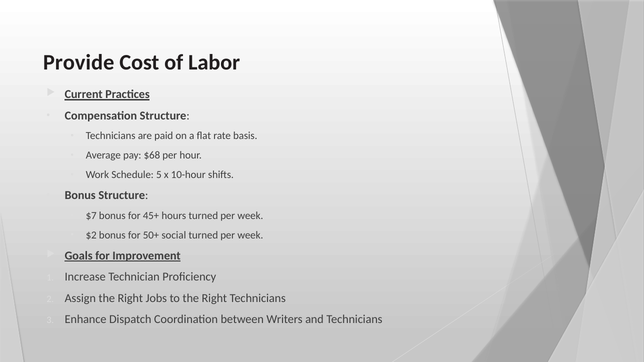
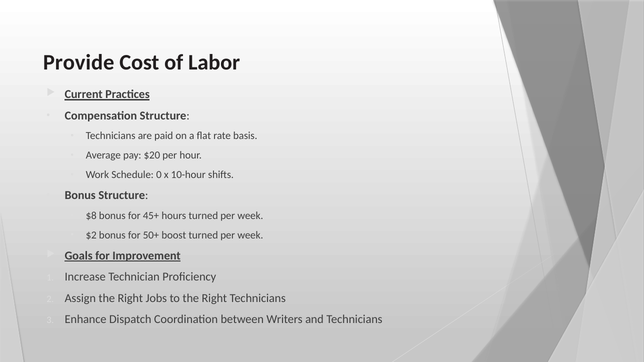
$68: $68 -> $20
5: 5 -> 0
$7: $7 -> $8
social: social -> boost
